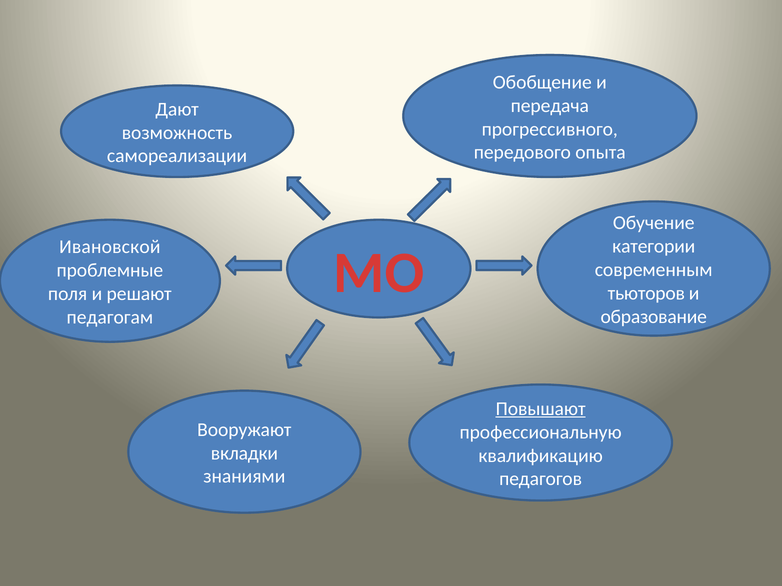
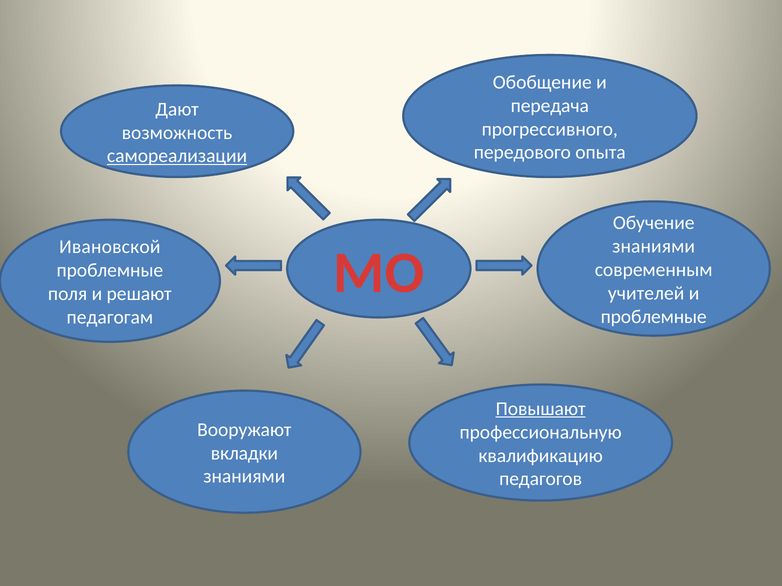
самореализации underline: none -> present
категории at (654, 247): категории -> знаниями
тьюторов: тьюторов -> учителей
образование at (654, 317): образование -> проблемные
